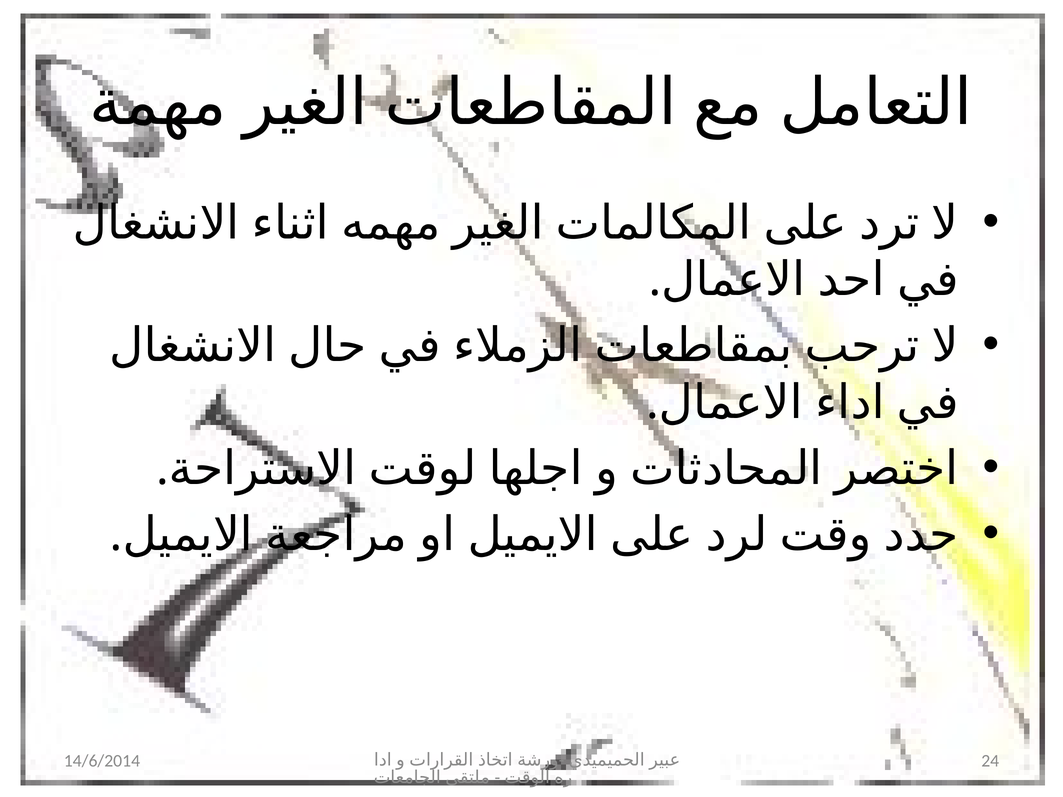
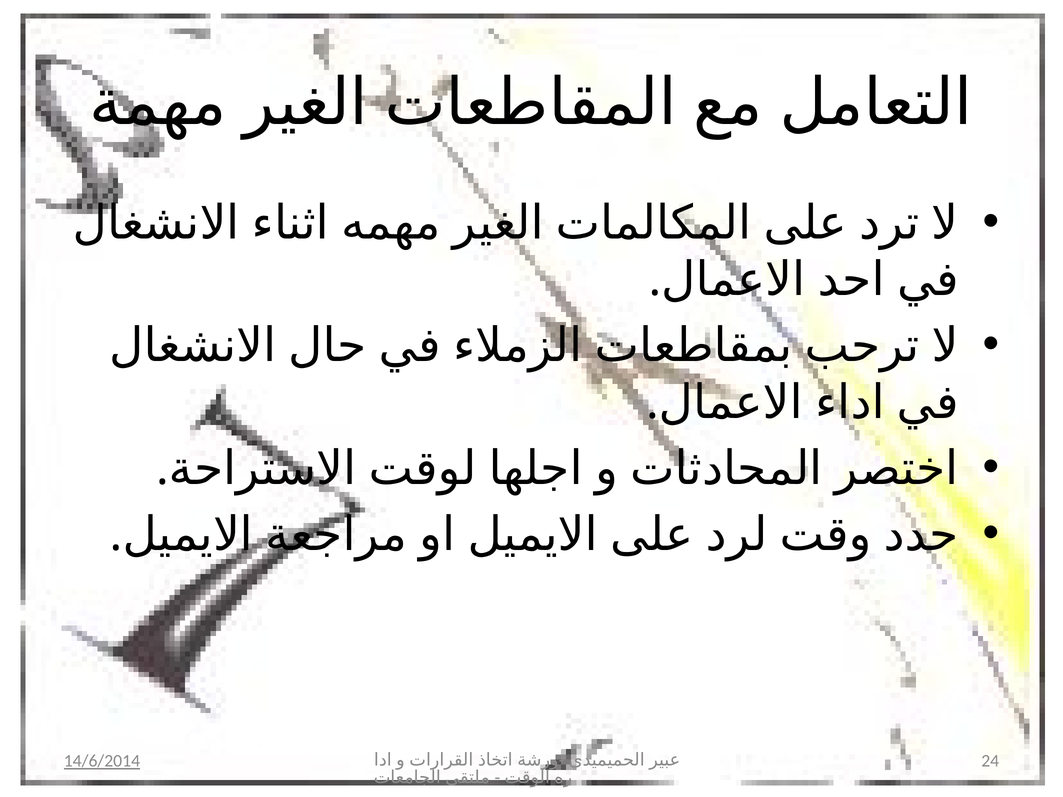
14/6/2014 underline: none -> present
